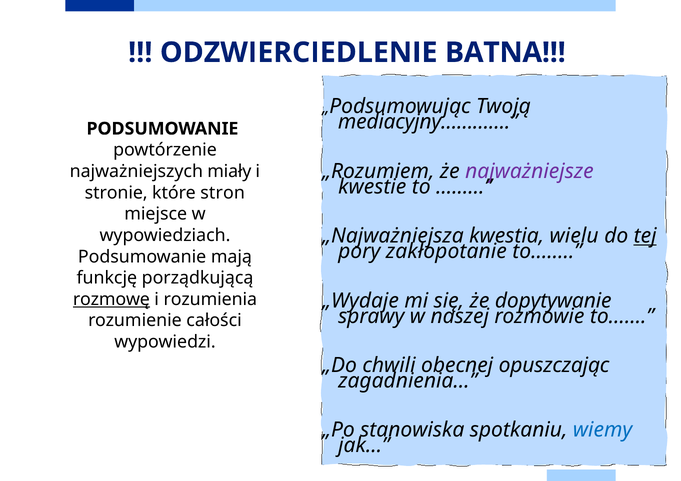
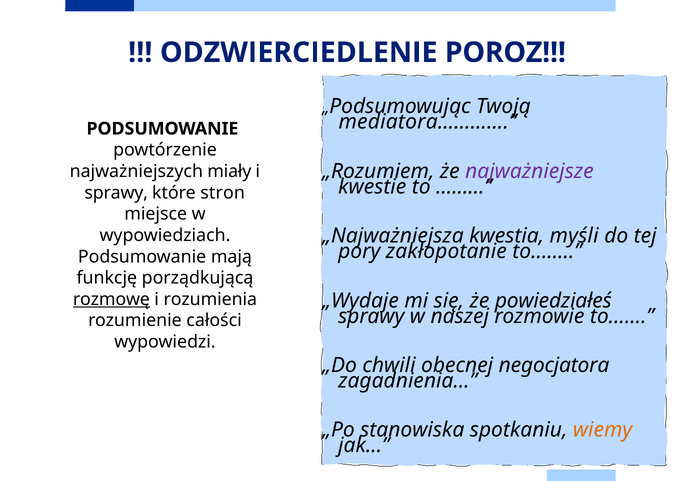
BATNA: BATNA -> POROZ
mediacyjny…………: mediacyjny………… -> mediatora…………
stronie at (116, 193): stronie -> sprawy
wielu: wielu -> myśli
tej underline: present -> none
dopytywanie: dopytywanie -> powiedziałeś
opuszczając: opuszczając -> negocjatora
wiemy colour: blue -> orange
